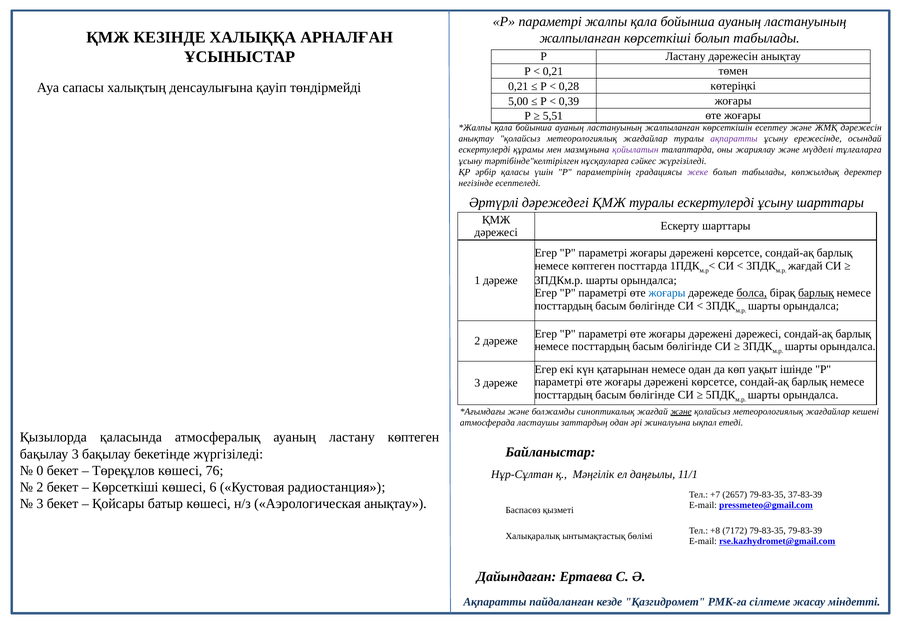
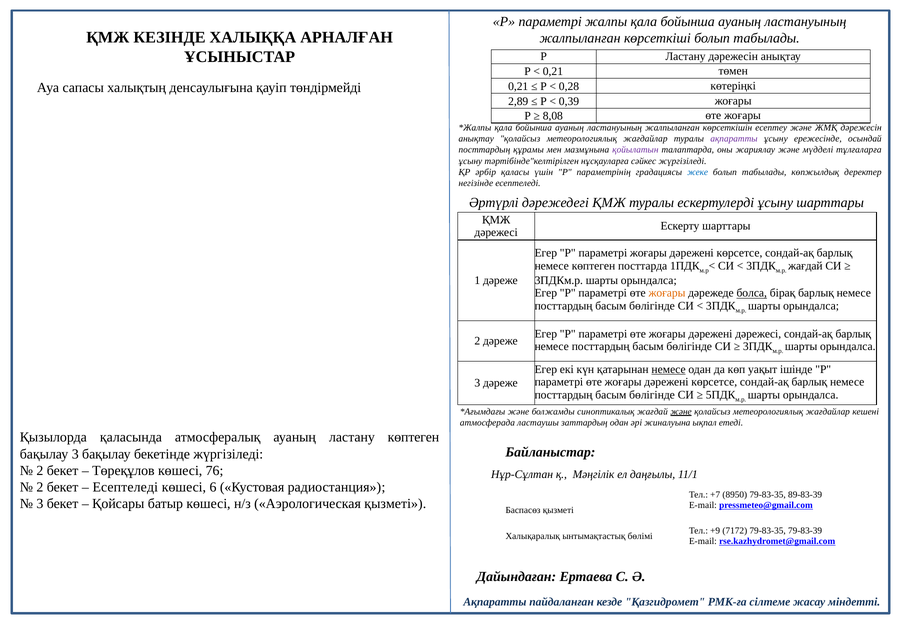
5,00: 5,00 -> 2,89
5,51: 5,51 -> 8,08
ескертулерді at (484, 150): ескертулерді -> посттардың
жеке colour: purple -> blue
жоғары at (667, 293) colour: blue -> orange
барлық at (816, 293) underline: present -> none
немесе at (669, 369) underline: none -> present
0 at (40, 470): 0 -> 2
Көрсеткіші at (125, 487): Көрсеткіші -> Есептеледі
2657: 2657 -> 8950
37-83-39: 37-83-39 -> 89-83-39
Аэрологическая анықтау: анықтау -> қызметі
+8: +8 -> +9
